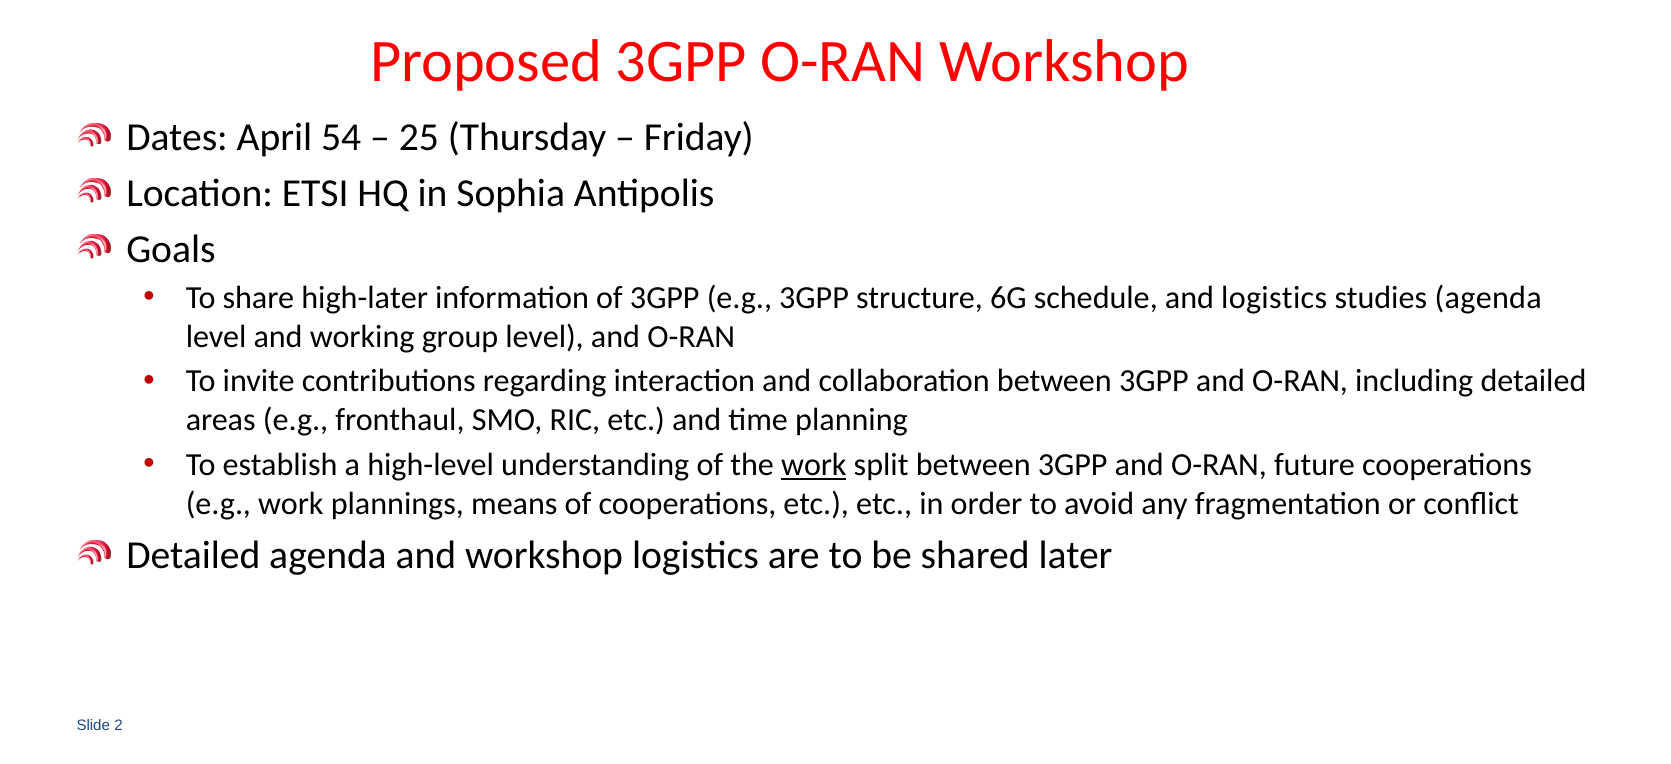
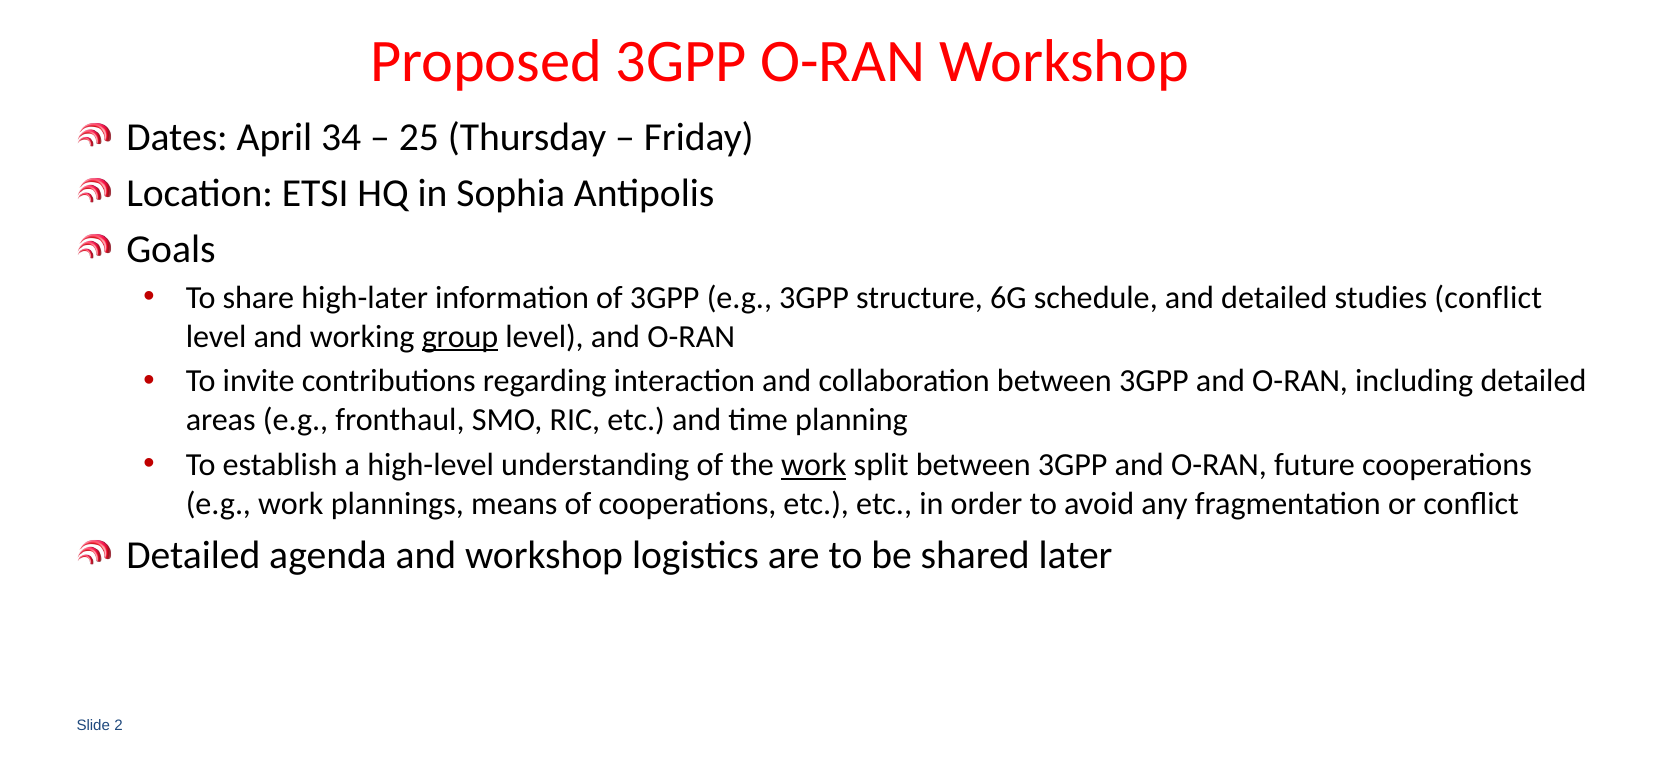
54: 54 -> 34
and logistics: logistics -> detailed
studies agenda: agenda -> conflict
group underline: none -> present
